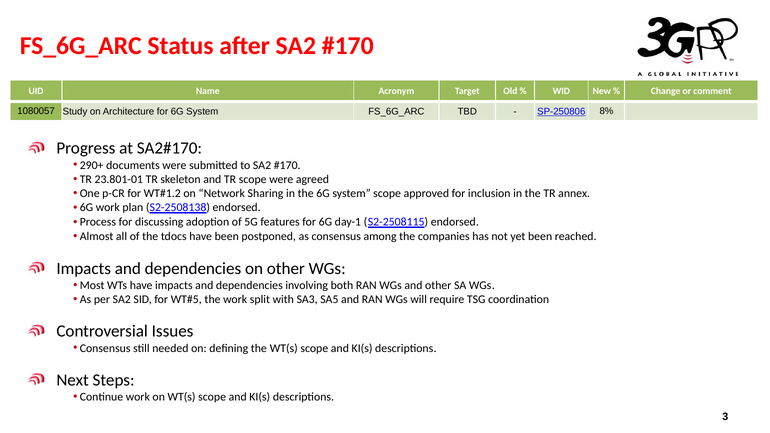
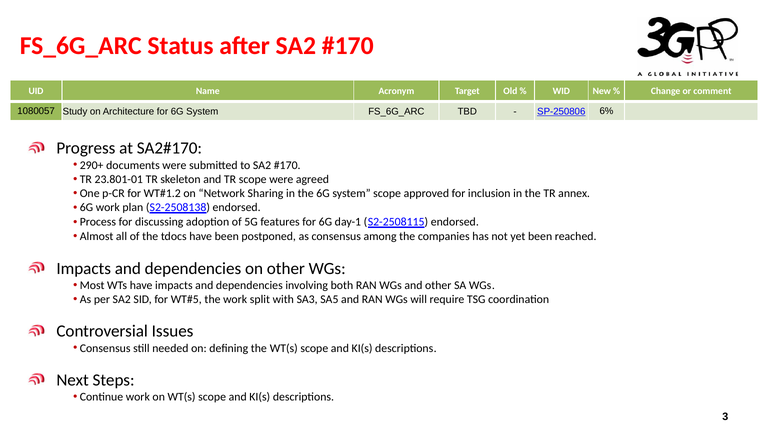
8%: 8% -> 6%
